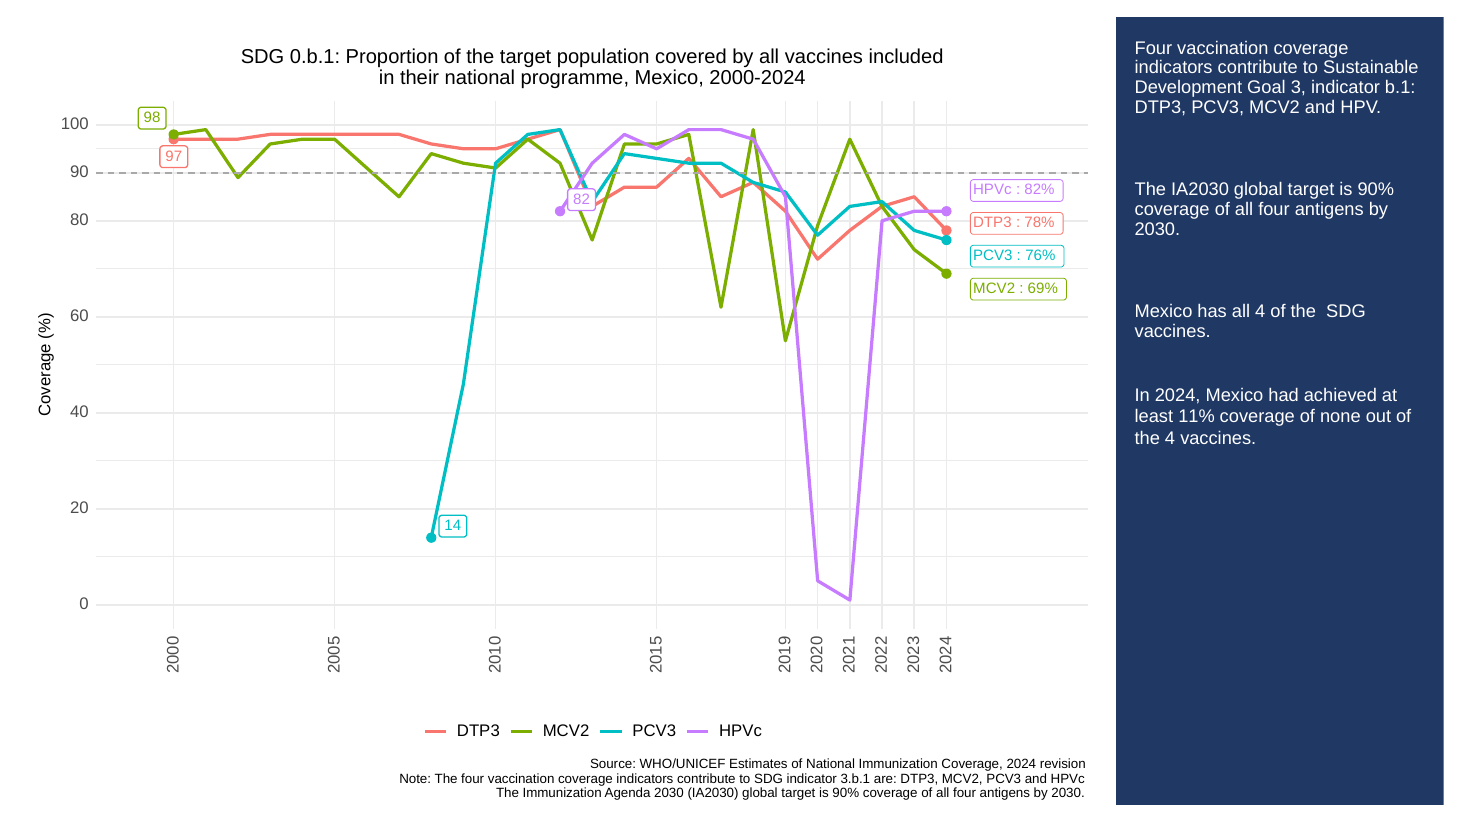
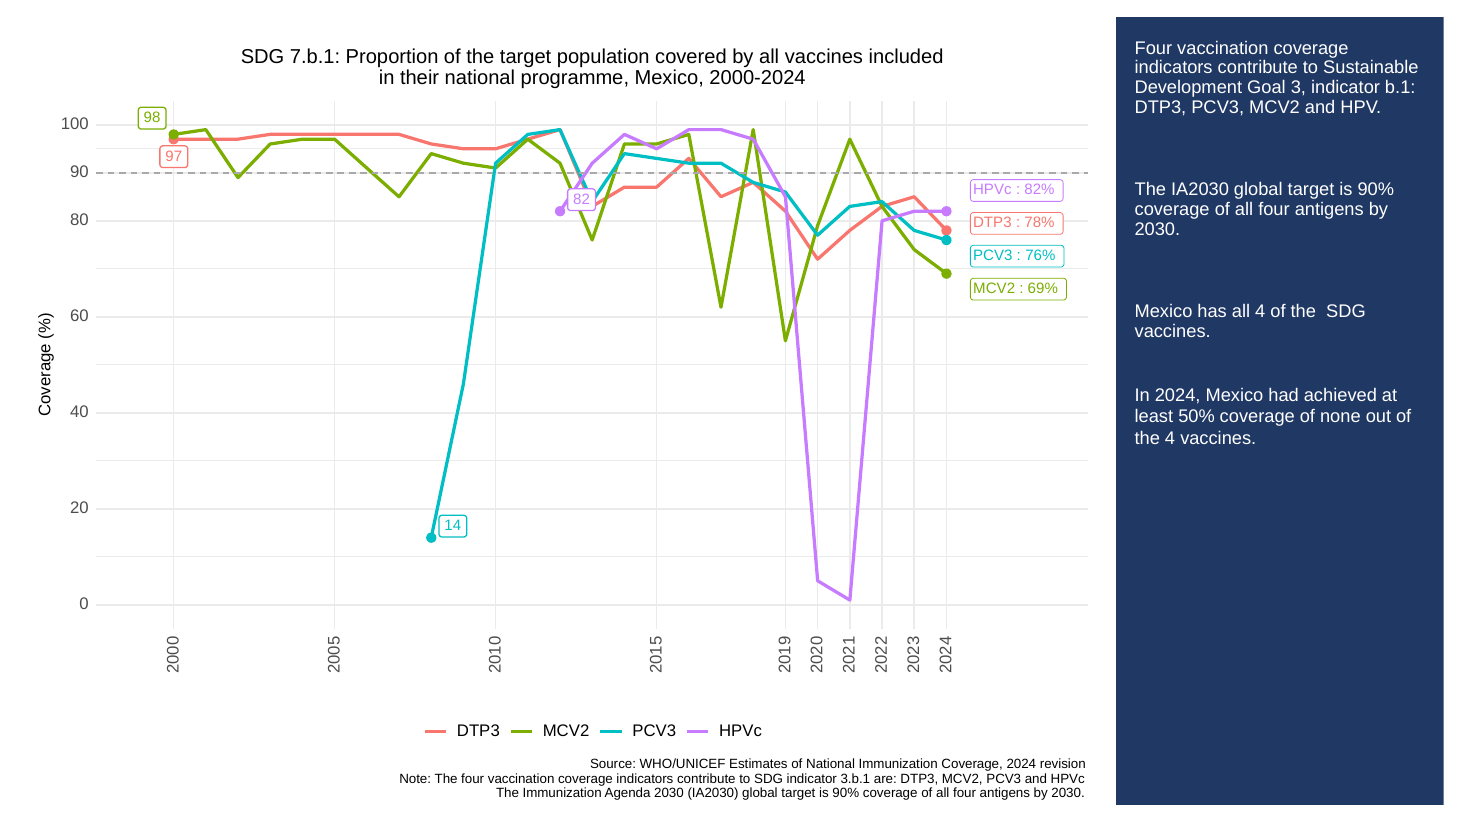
0.b.1: 0.b.1 -> 7.b.1
11%: 11% -> 50%
